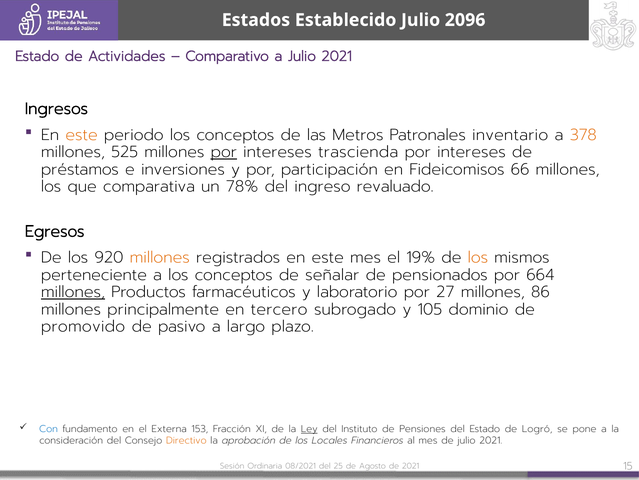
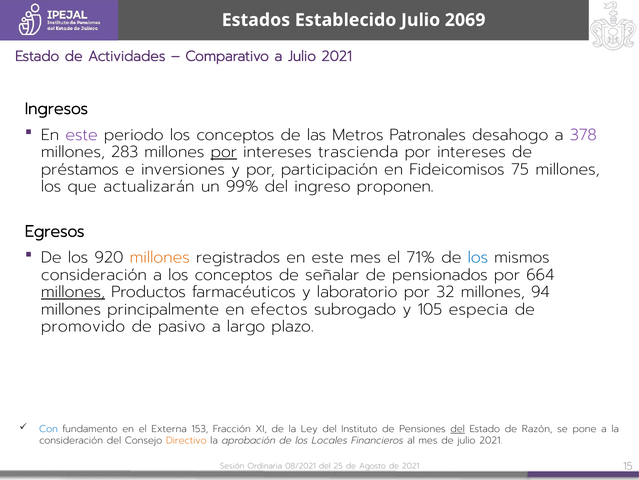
2096: 2096 -> 2069
este at (82, 135) colour: orange -> purple
inventario: inventario -> desahogo
378 colour: orange -> purple
525: 525 -> 283
66: 66 -> 75
comparativa: comparativa -> actualizarán
78%: 78% -> 99%
revaluado: revaluado -> proponen
19%: 19% -> 71%
los at (478, 257) colour: orange -> blue
perteneciente at (94, 274): perteneciente -> consideración
27: 27 -> 32
86: 86 -> 94
tercero: tercero -> efectos
dominio: dominio -> especia
Ley underline: present -> none
del at (458, 428) underline: none -> present
Logró: Logró -> Razón
